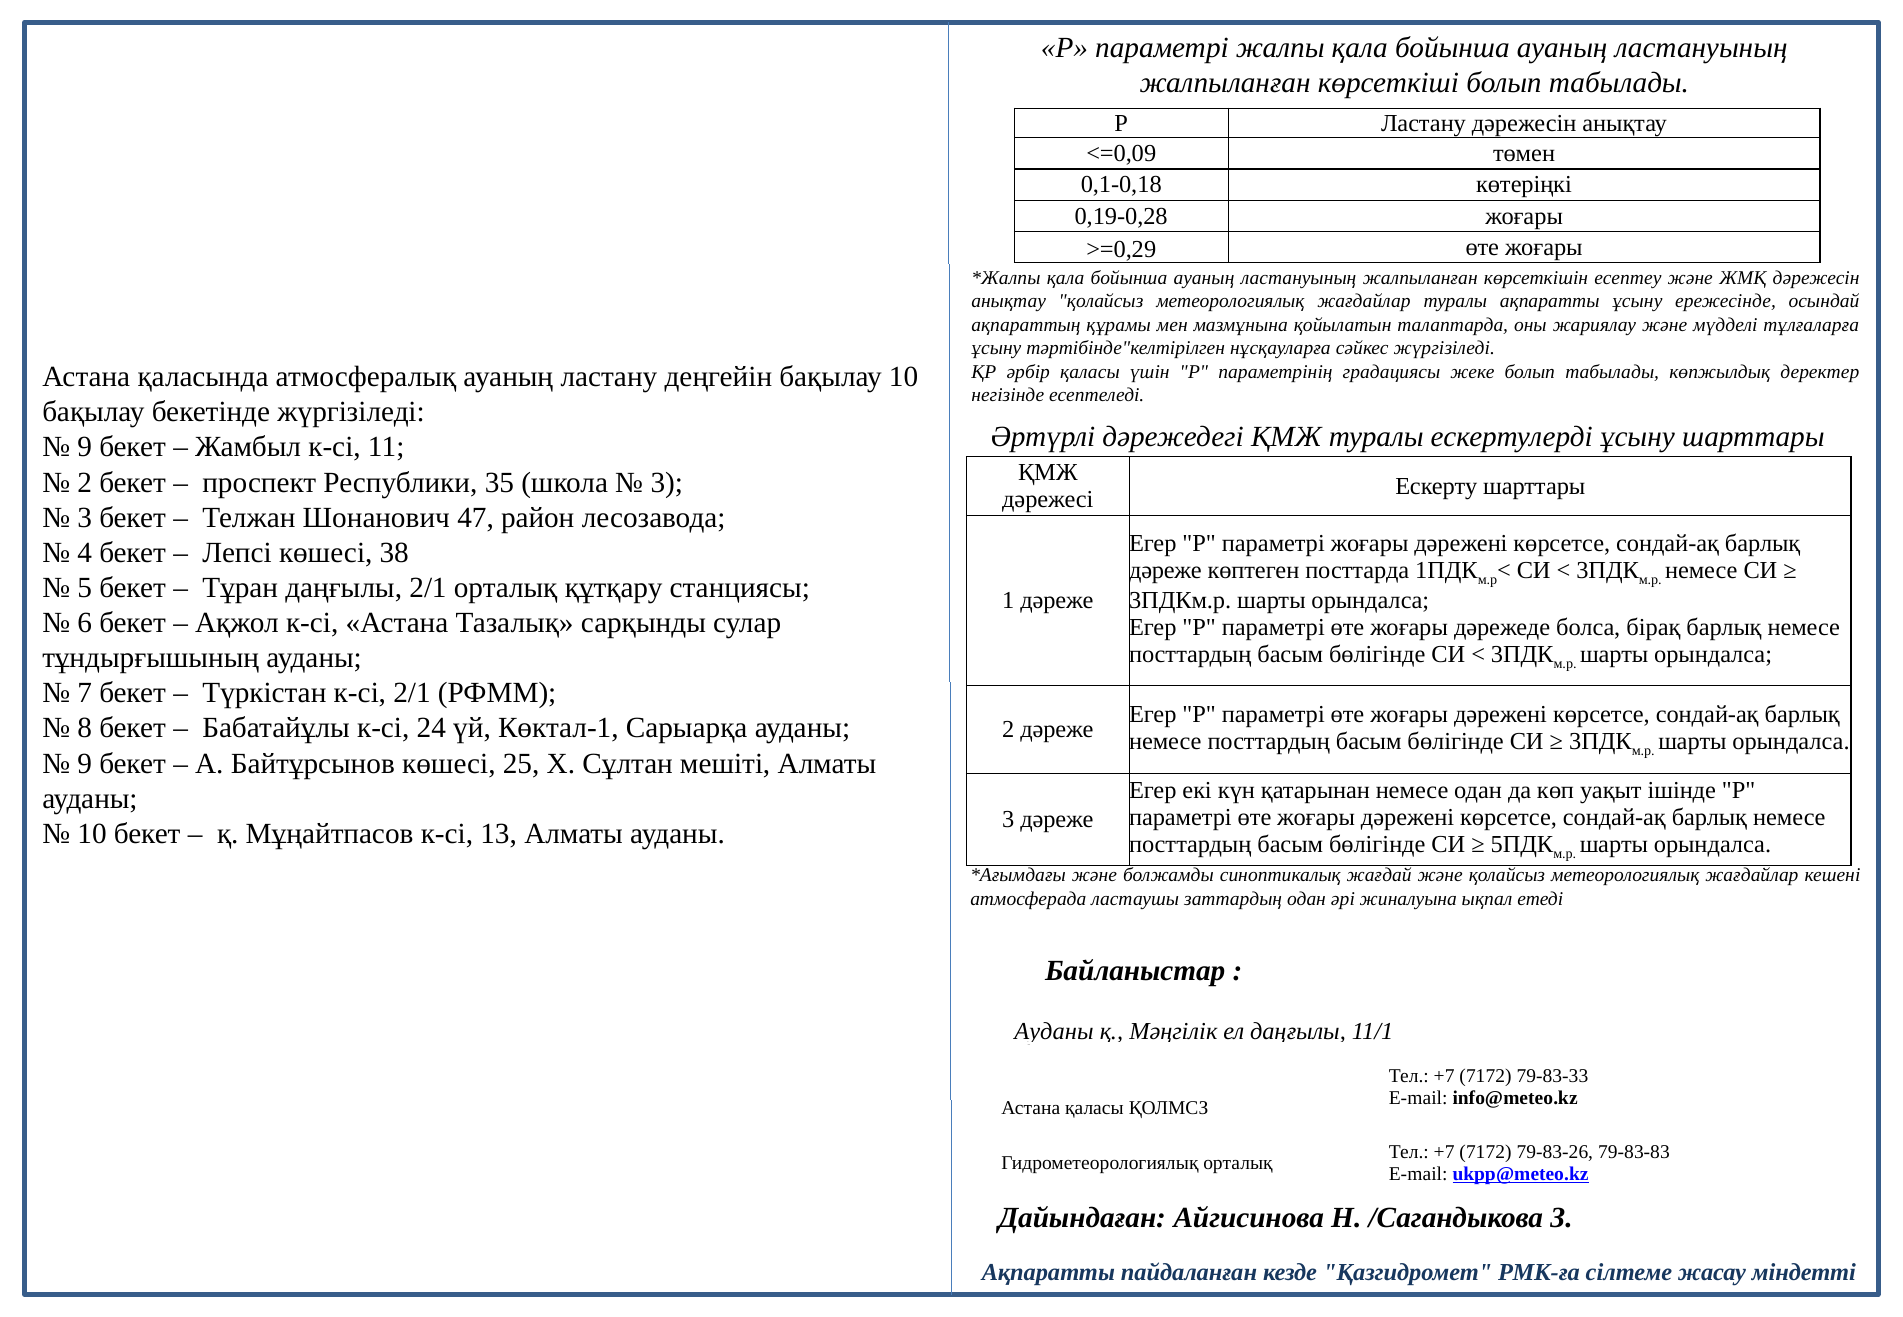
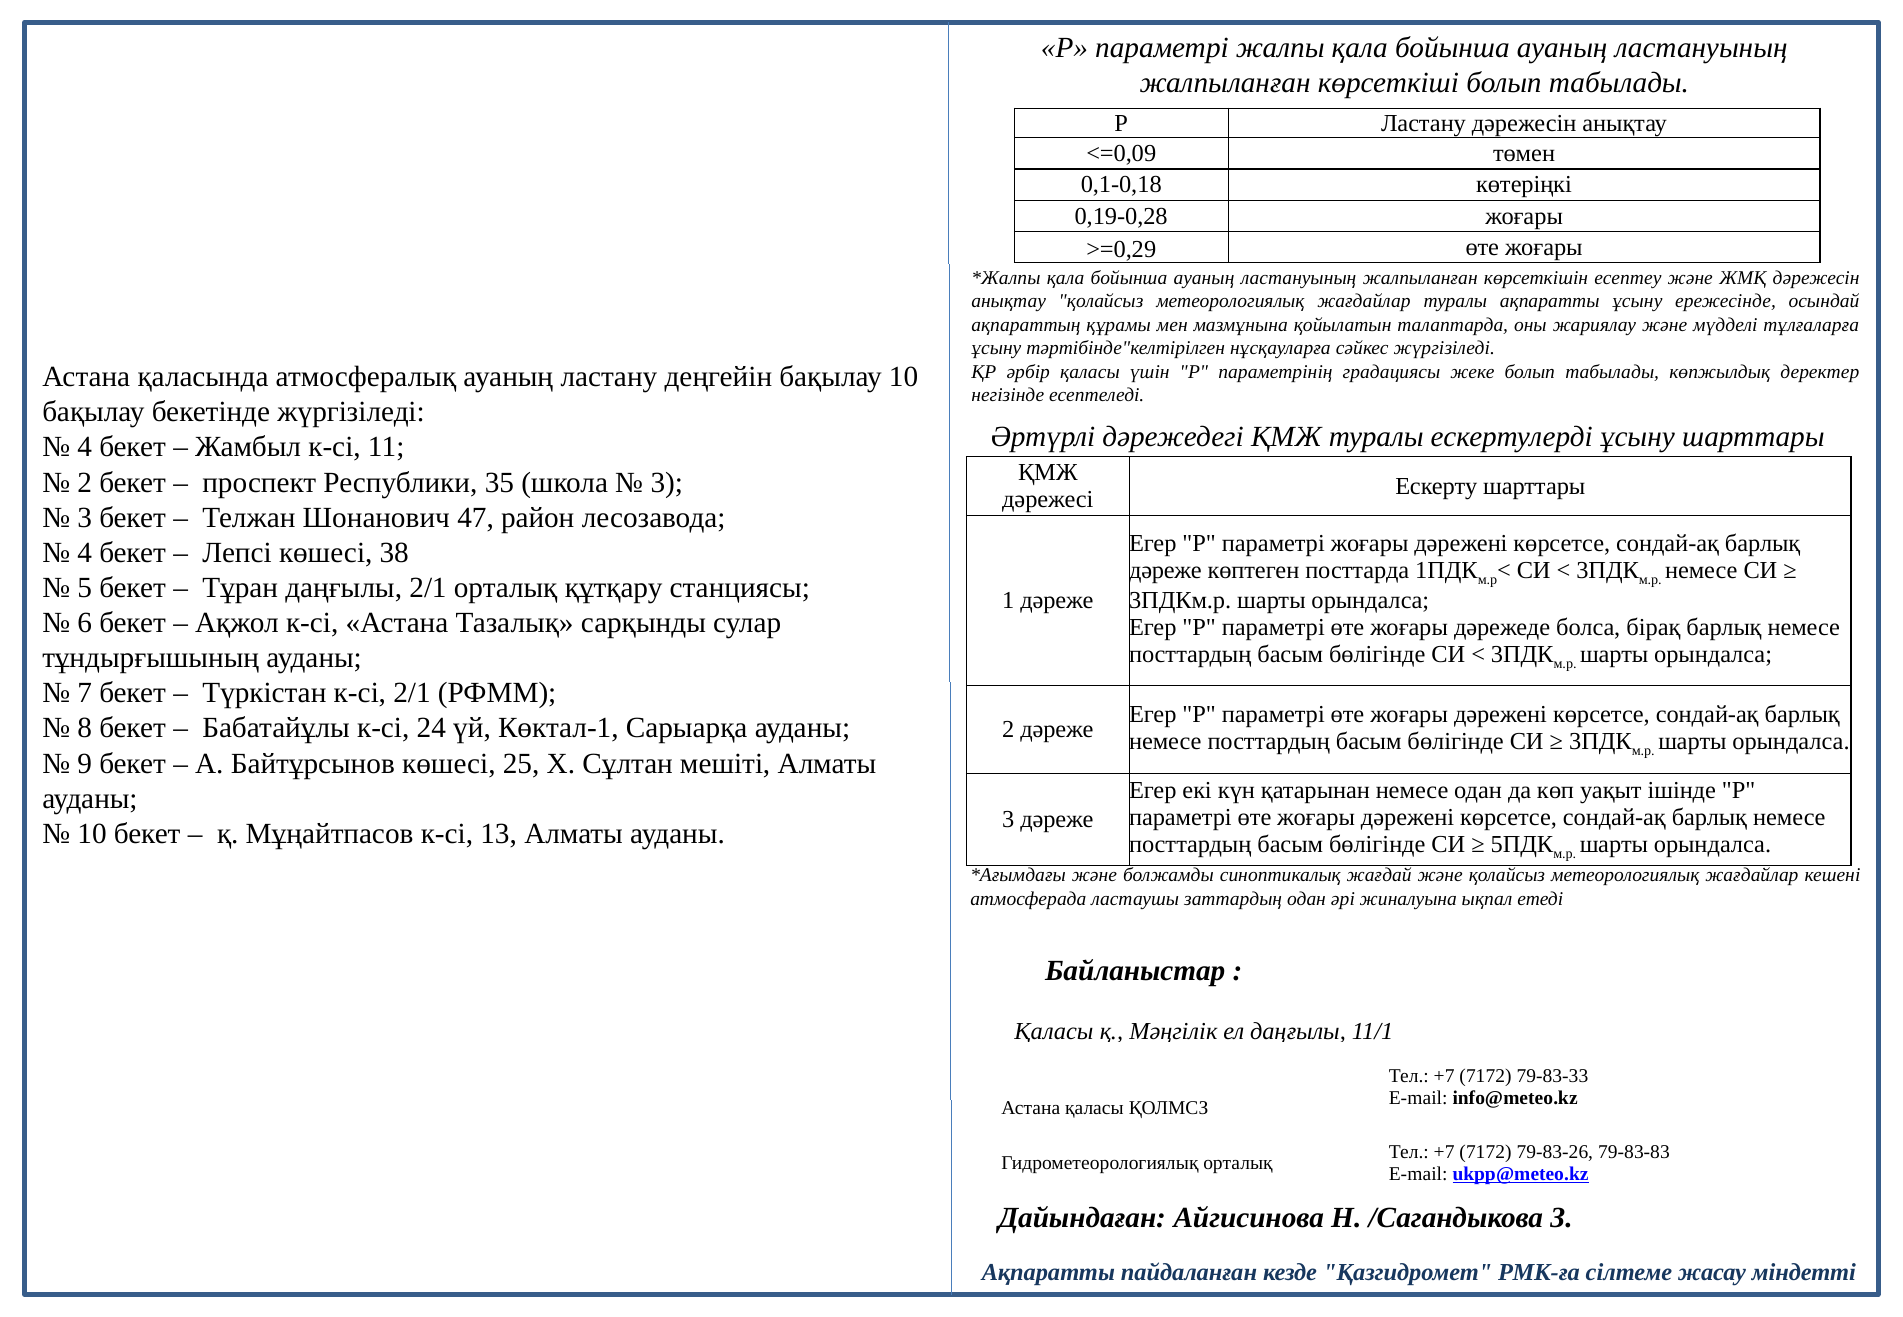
9 at (85, 447): 9 -> 4
Ауданы at (1054, 1032): Ауданы -> Қаласы
